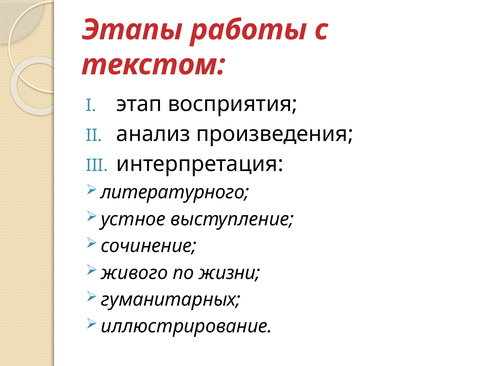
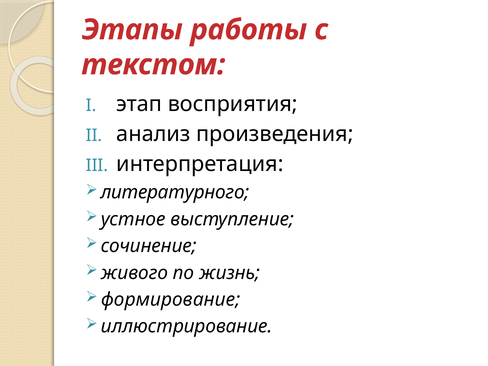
жизни: жизни -> жизнь
гуманитарных: гуманитарных -> формирование
